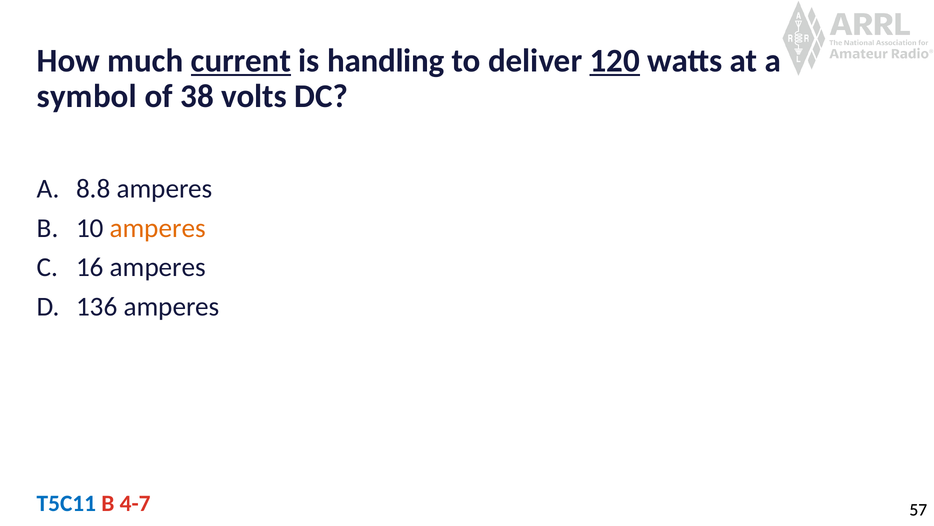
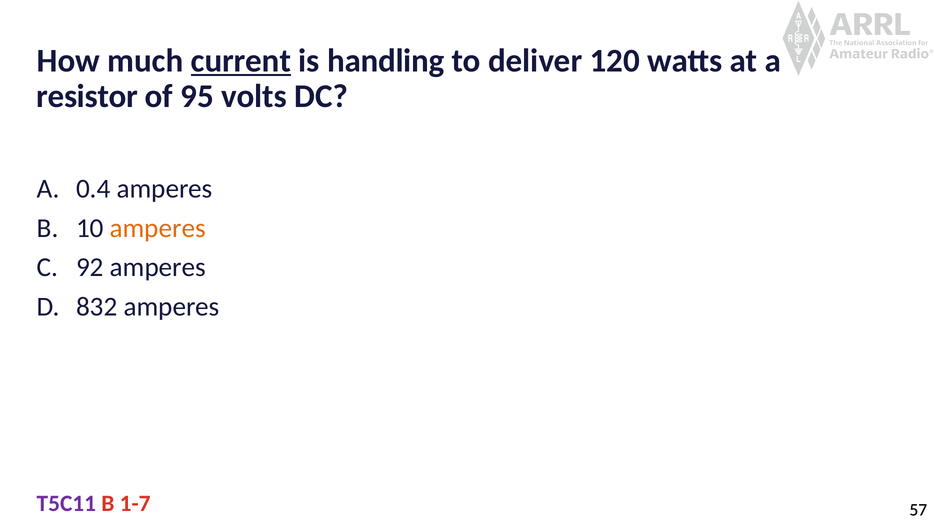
120 underline: present -> none
symbol: symbol -> resistor
38: 38 -> 95
8.8: 8.8 -> 0.4
16: 16 -> 92
136: 136 -> 832
T5C11 colour: blue -> purple
4-7: 4-7 -> 1-7
